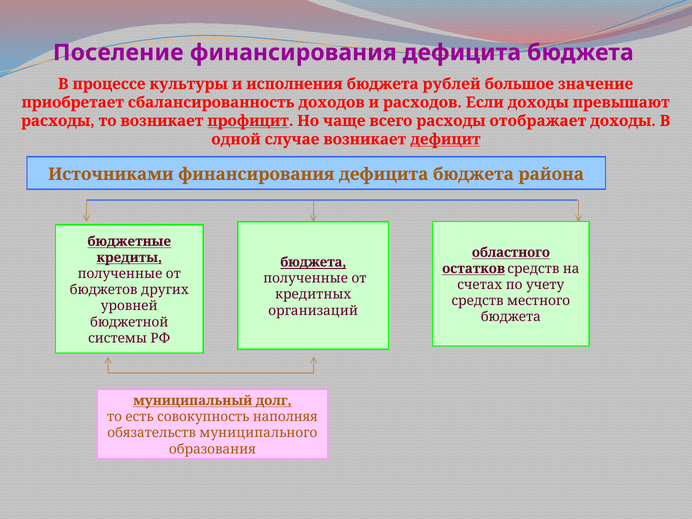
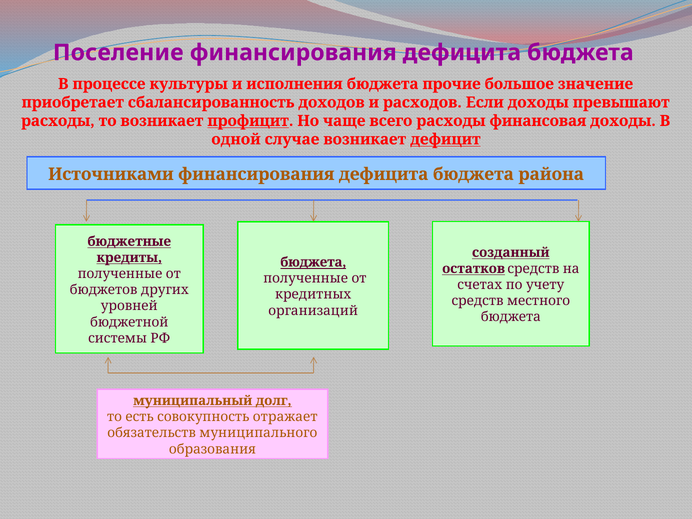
рублей: рублей -> прочие
отображает: отображает -> финансовая
областного: областного -> созданный
наполняя: наполняя -> отражает
